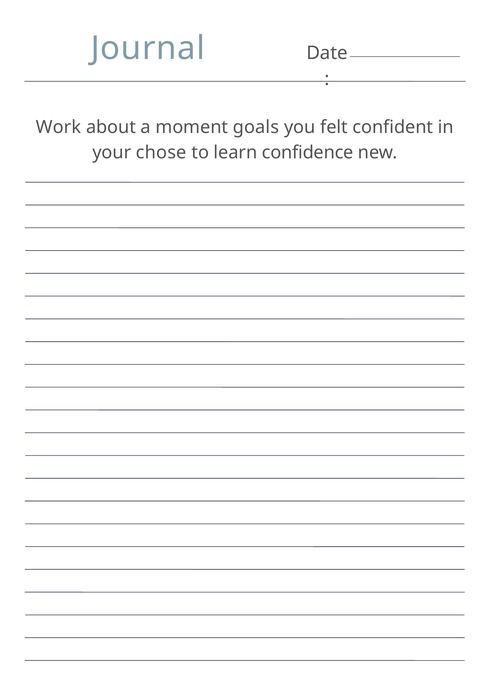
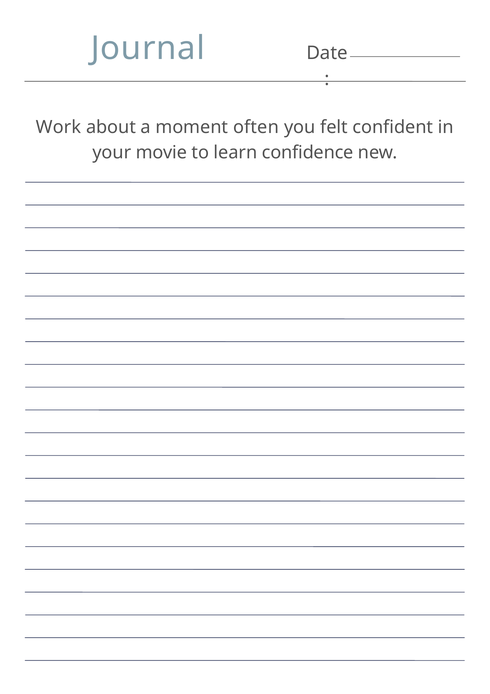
goals: goals -> often
chose: chose -> movie
